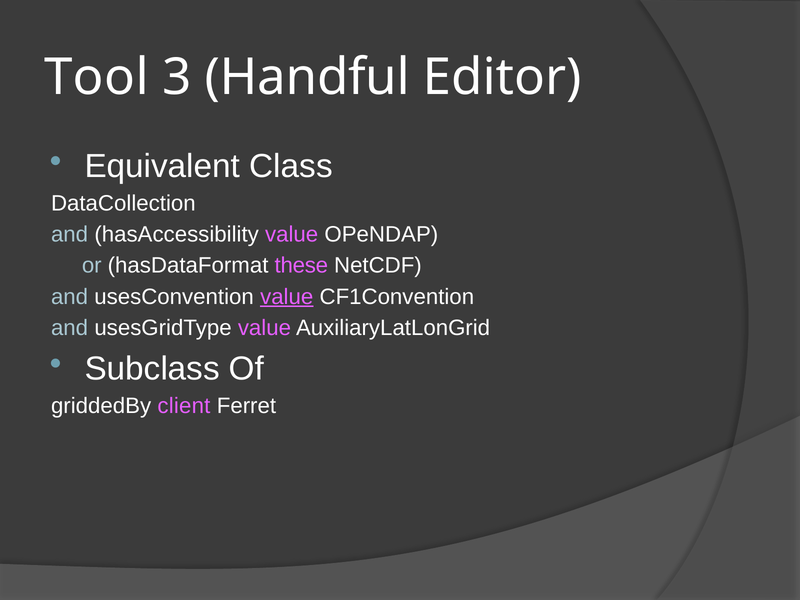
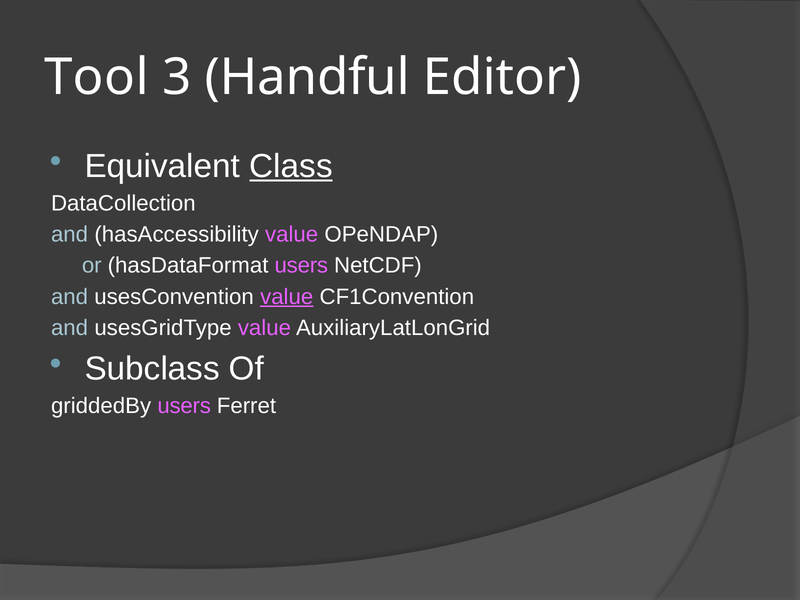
Class underline: none -> present
hasDataFormat these: these -> users
griddedBy client: client -> users
